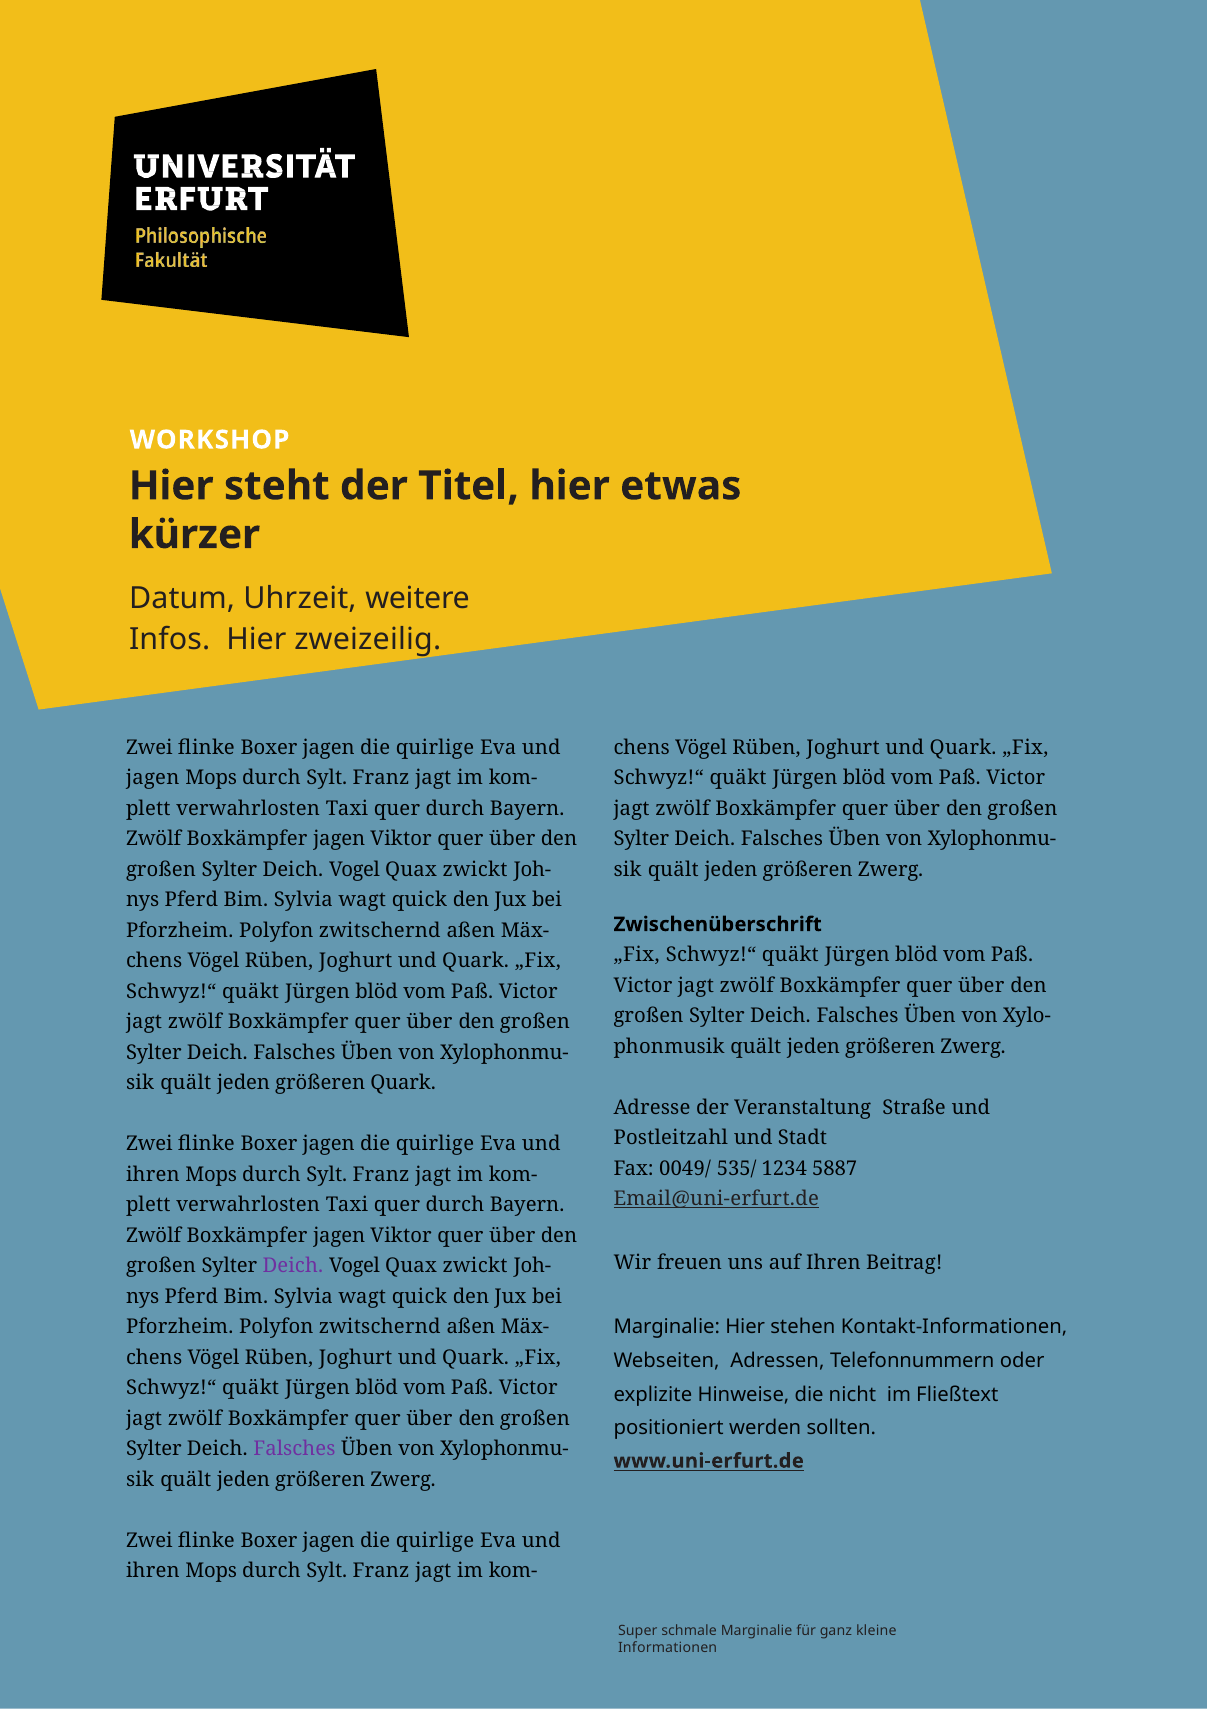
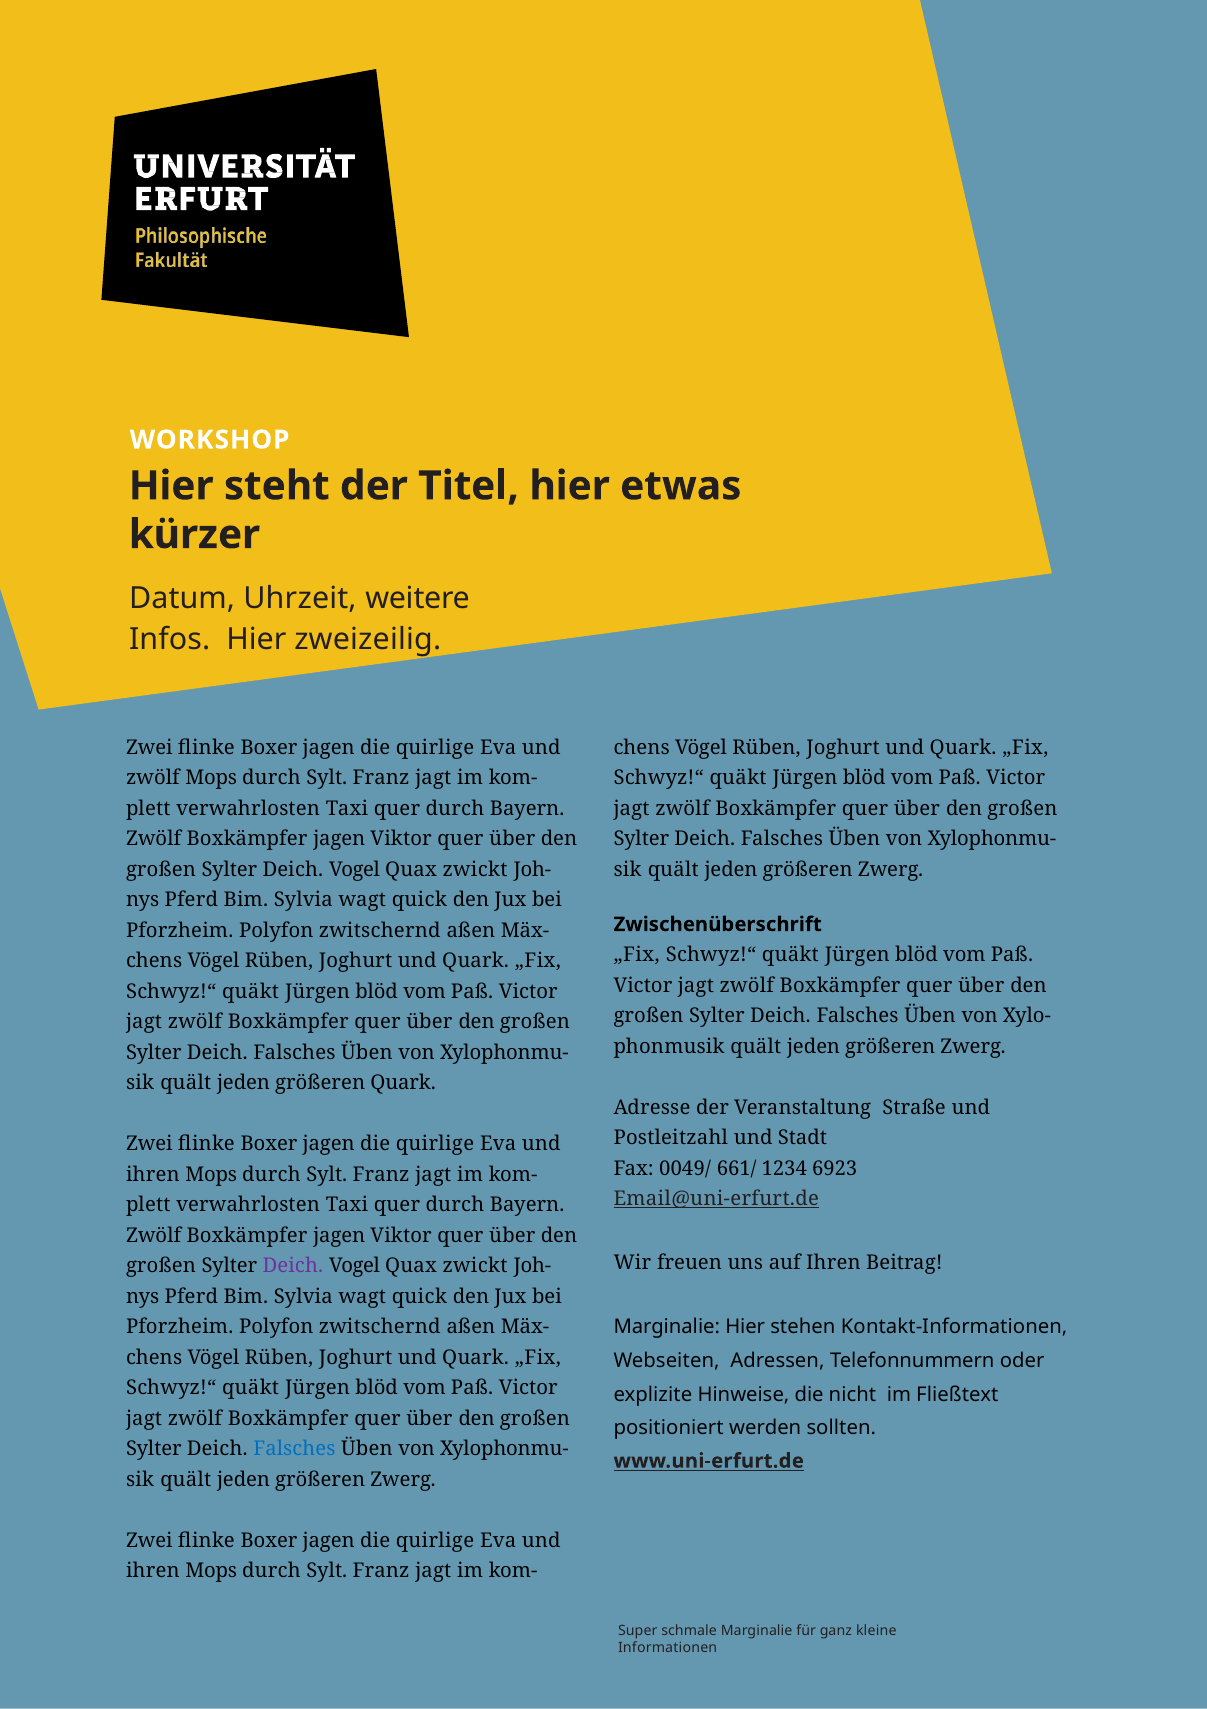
jagen at (153, 778): jagen -> zwölf
535/: 535/ -> 661/
5887: 5887 -> 6923
Falsches at (294, 1448) colour: purple -> blue
